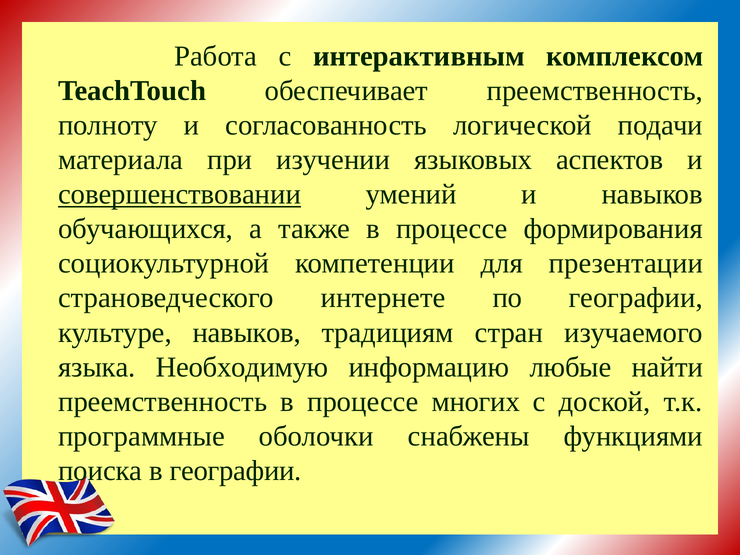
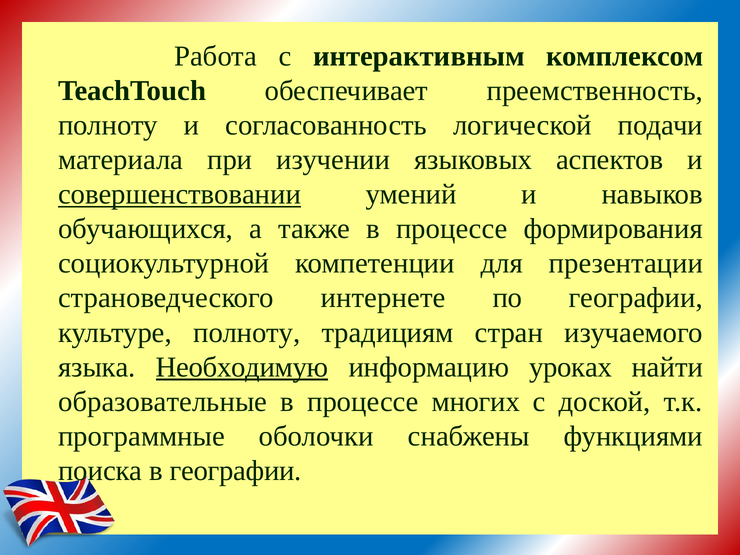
культуре навыков: навыков -> полноту
Необходимую underline: none -> present
любые: любые -> уроках
преемственность at (163, 402): преемственность -> образовательные
